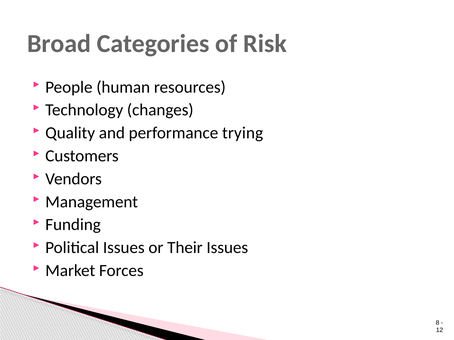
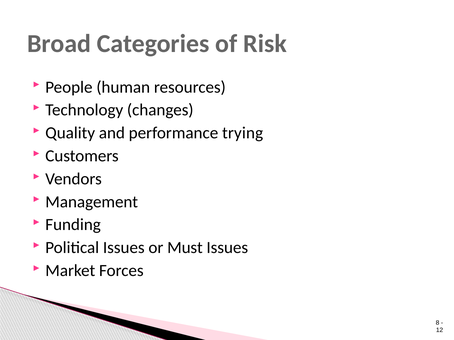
Their: Their -> Must
